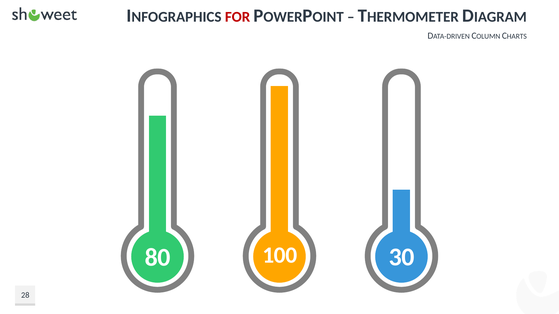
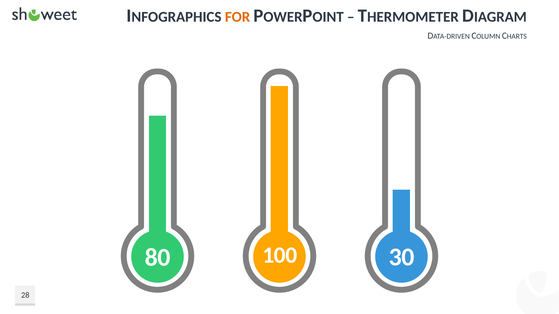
FOR colour: red -> orange
